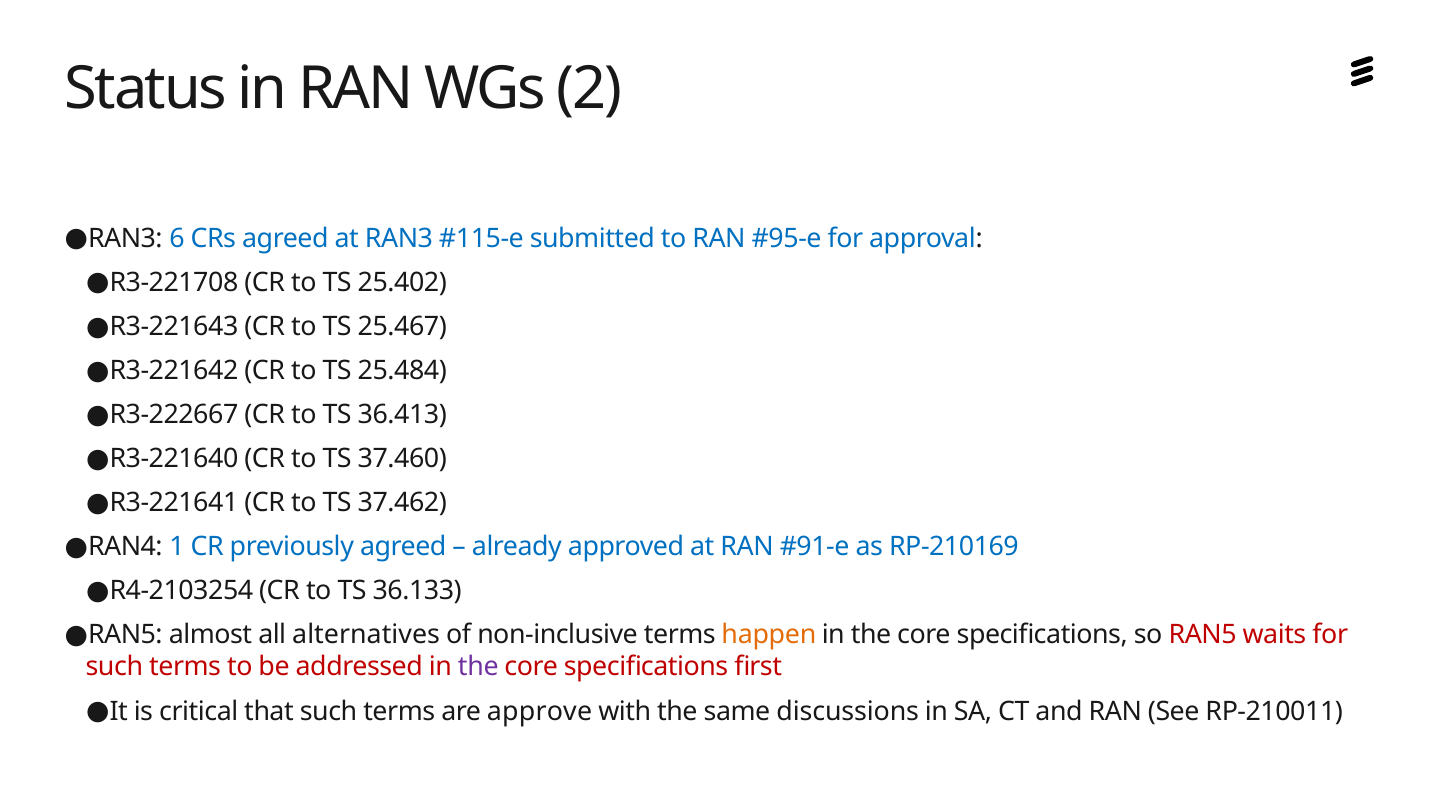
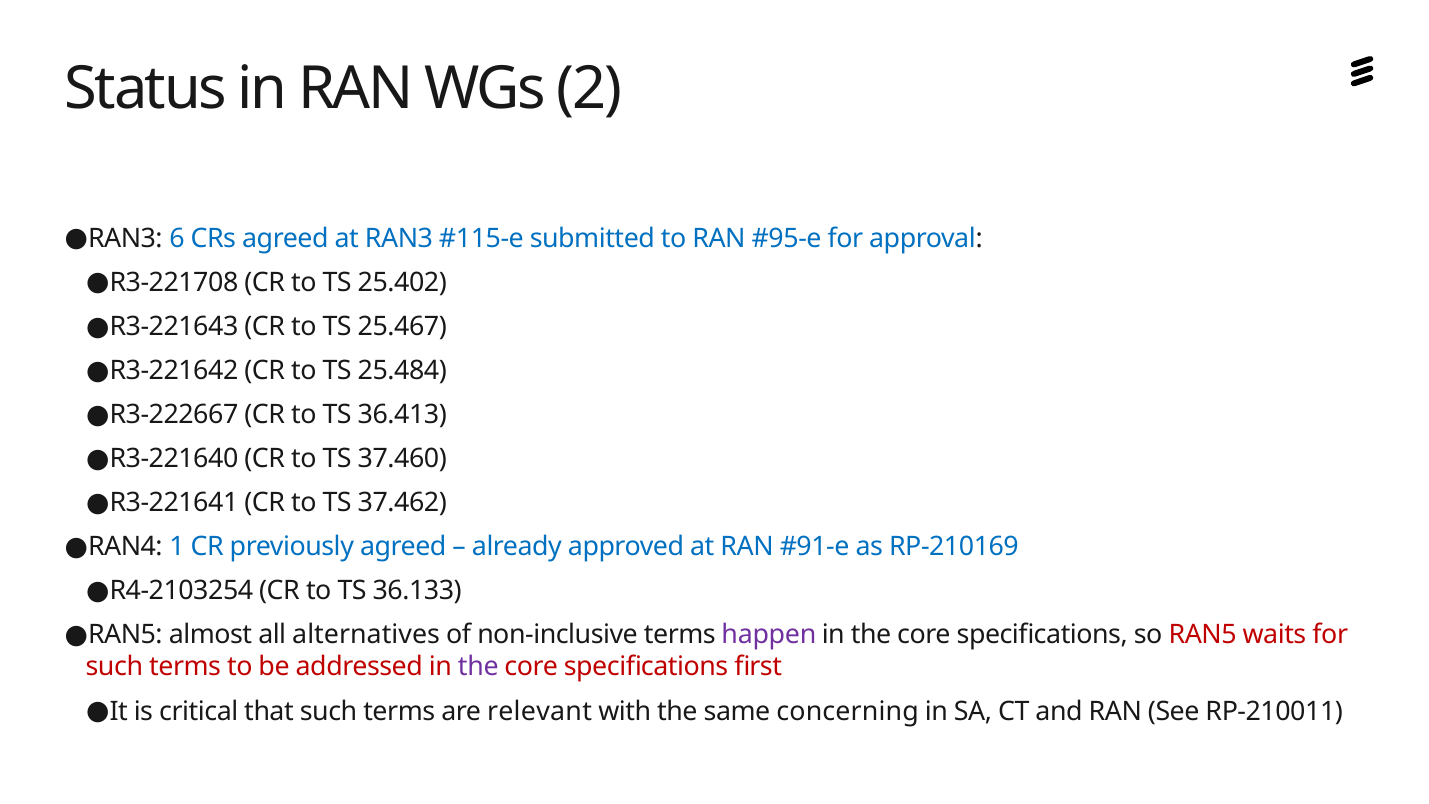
happen colour: orange -> purple
approve: approve -> relevant
discussions: discussions -> concerning
